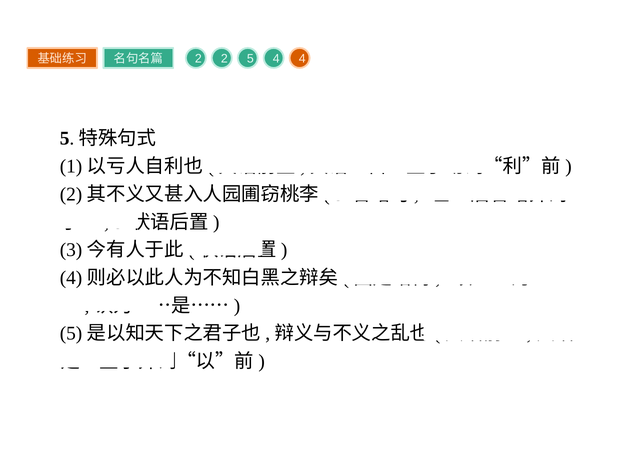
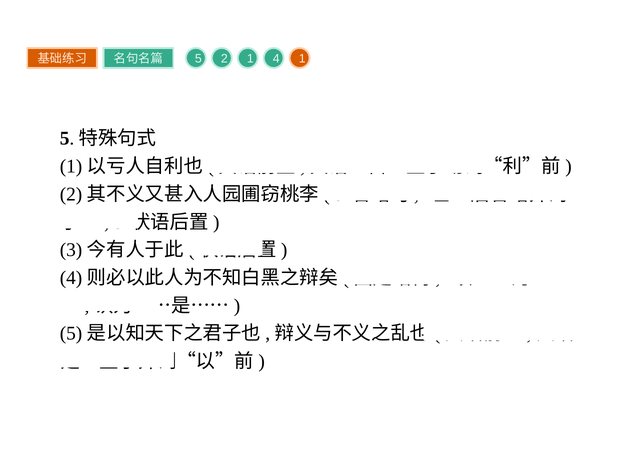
2 at (198, 59): 2 -> 5
2 5: 5 -> 1
4 4: 4 -> 1
